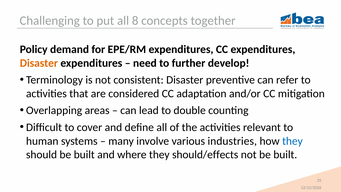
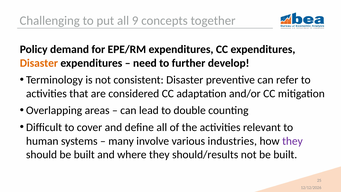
8: 8 -> 9
they at (292, 141) colour: blue -> purple
should/effects: should/effects -> should/results
